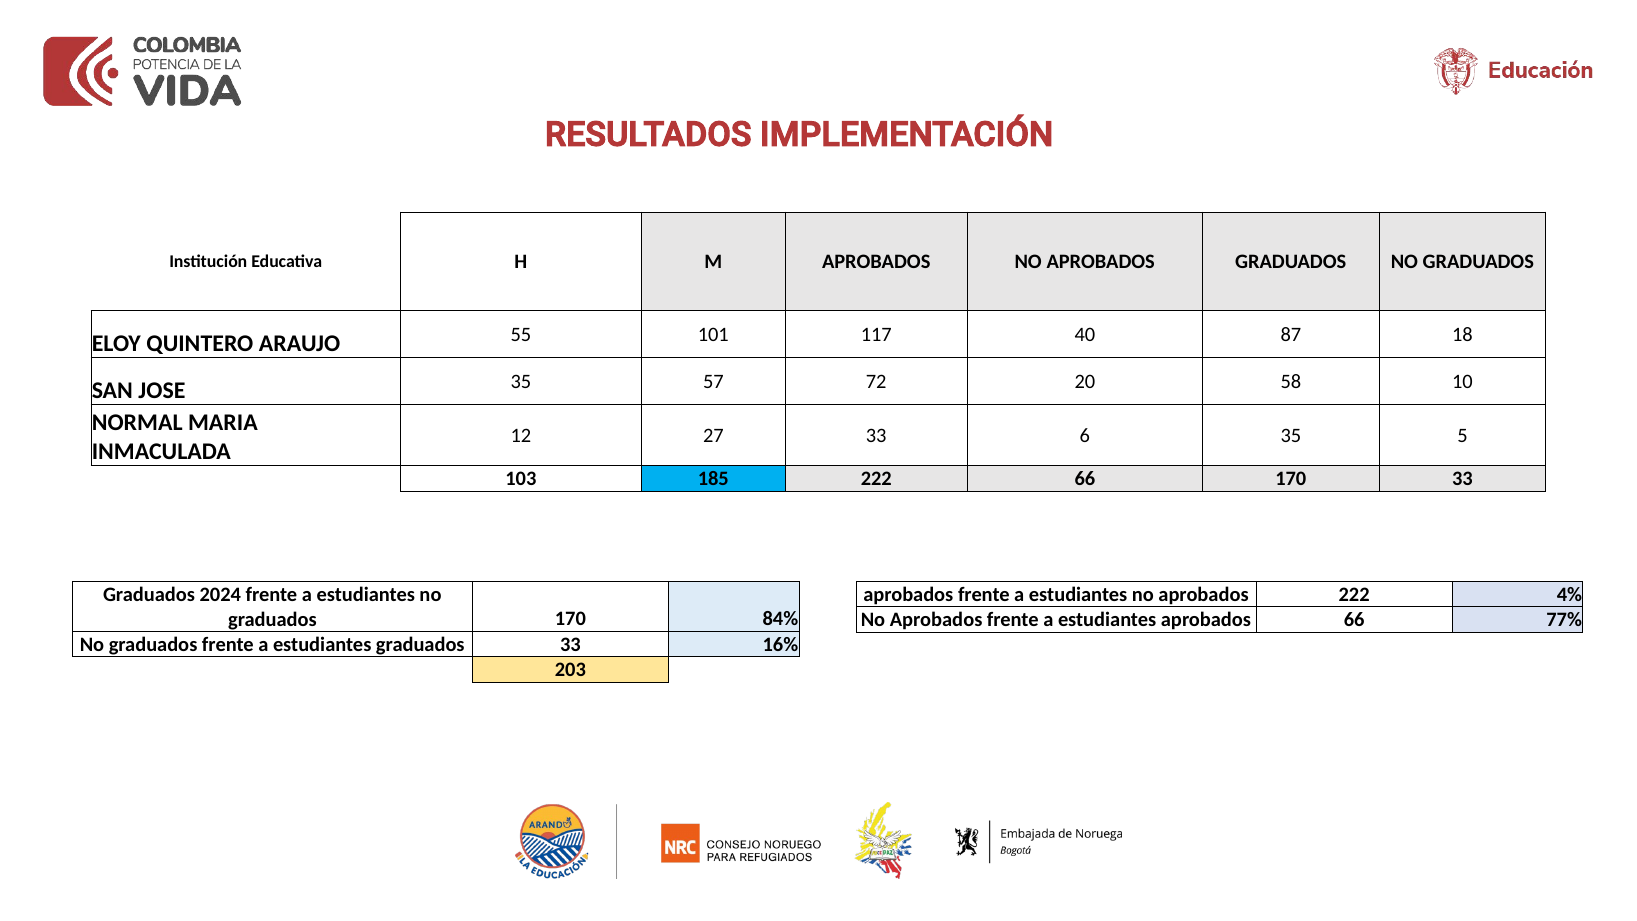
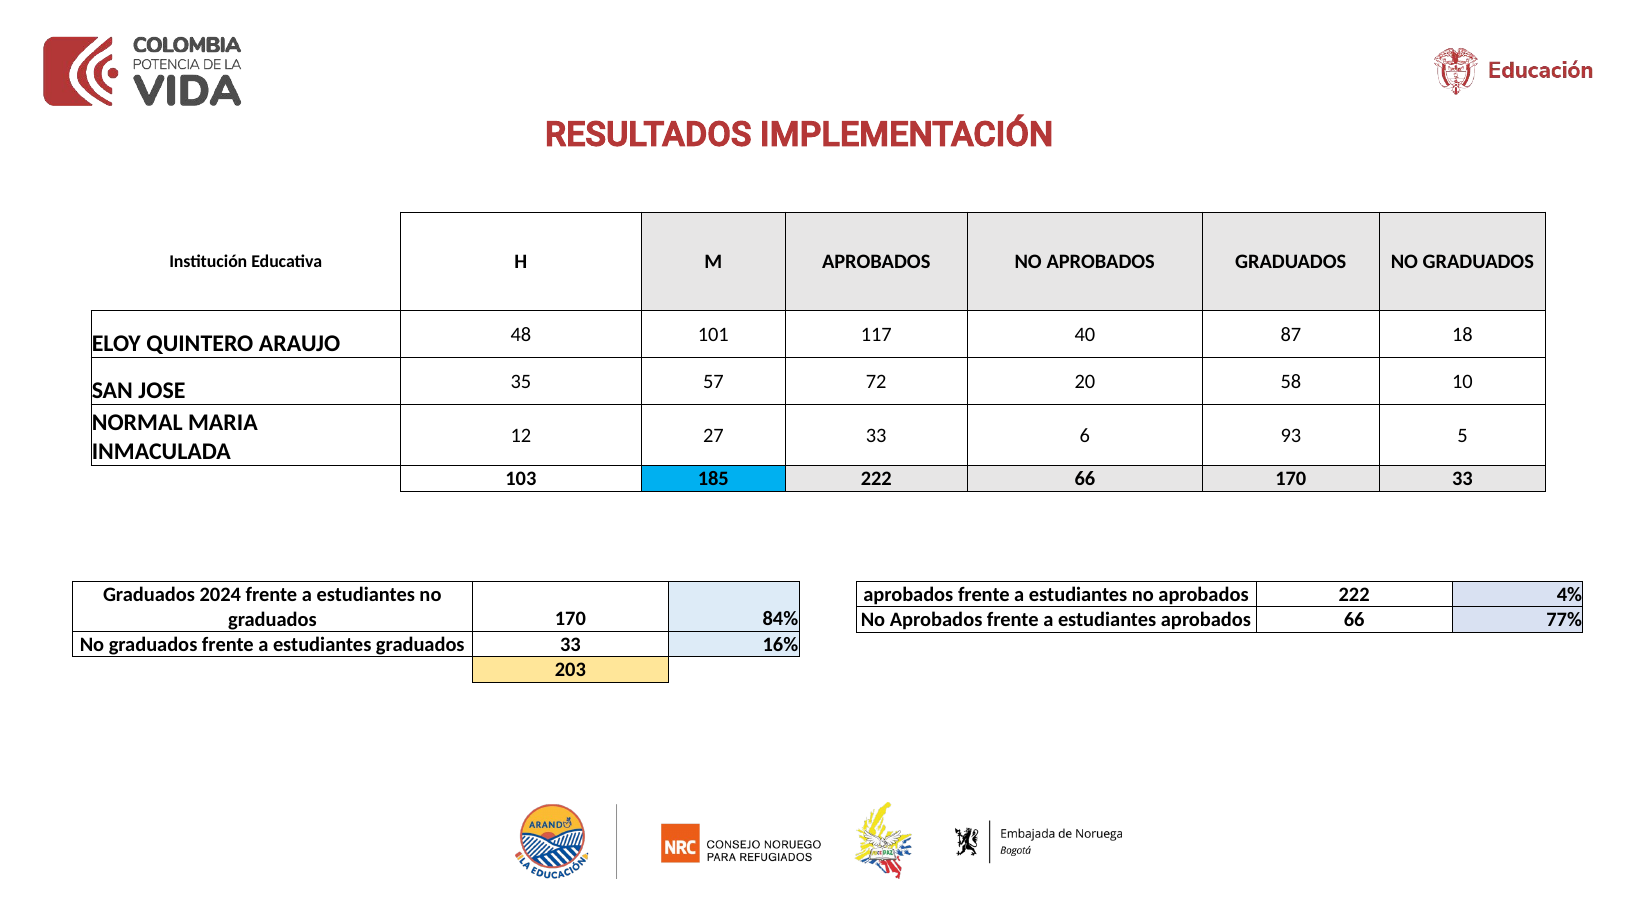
55: 55 -> 48
6 35: 35 -> 93
